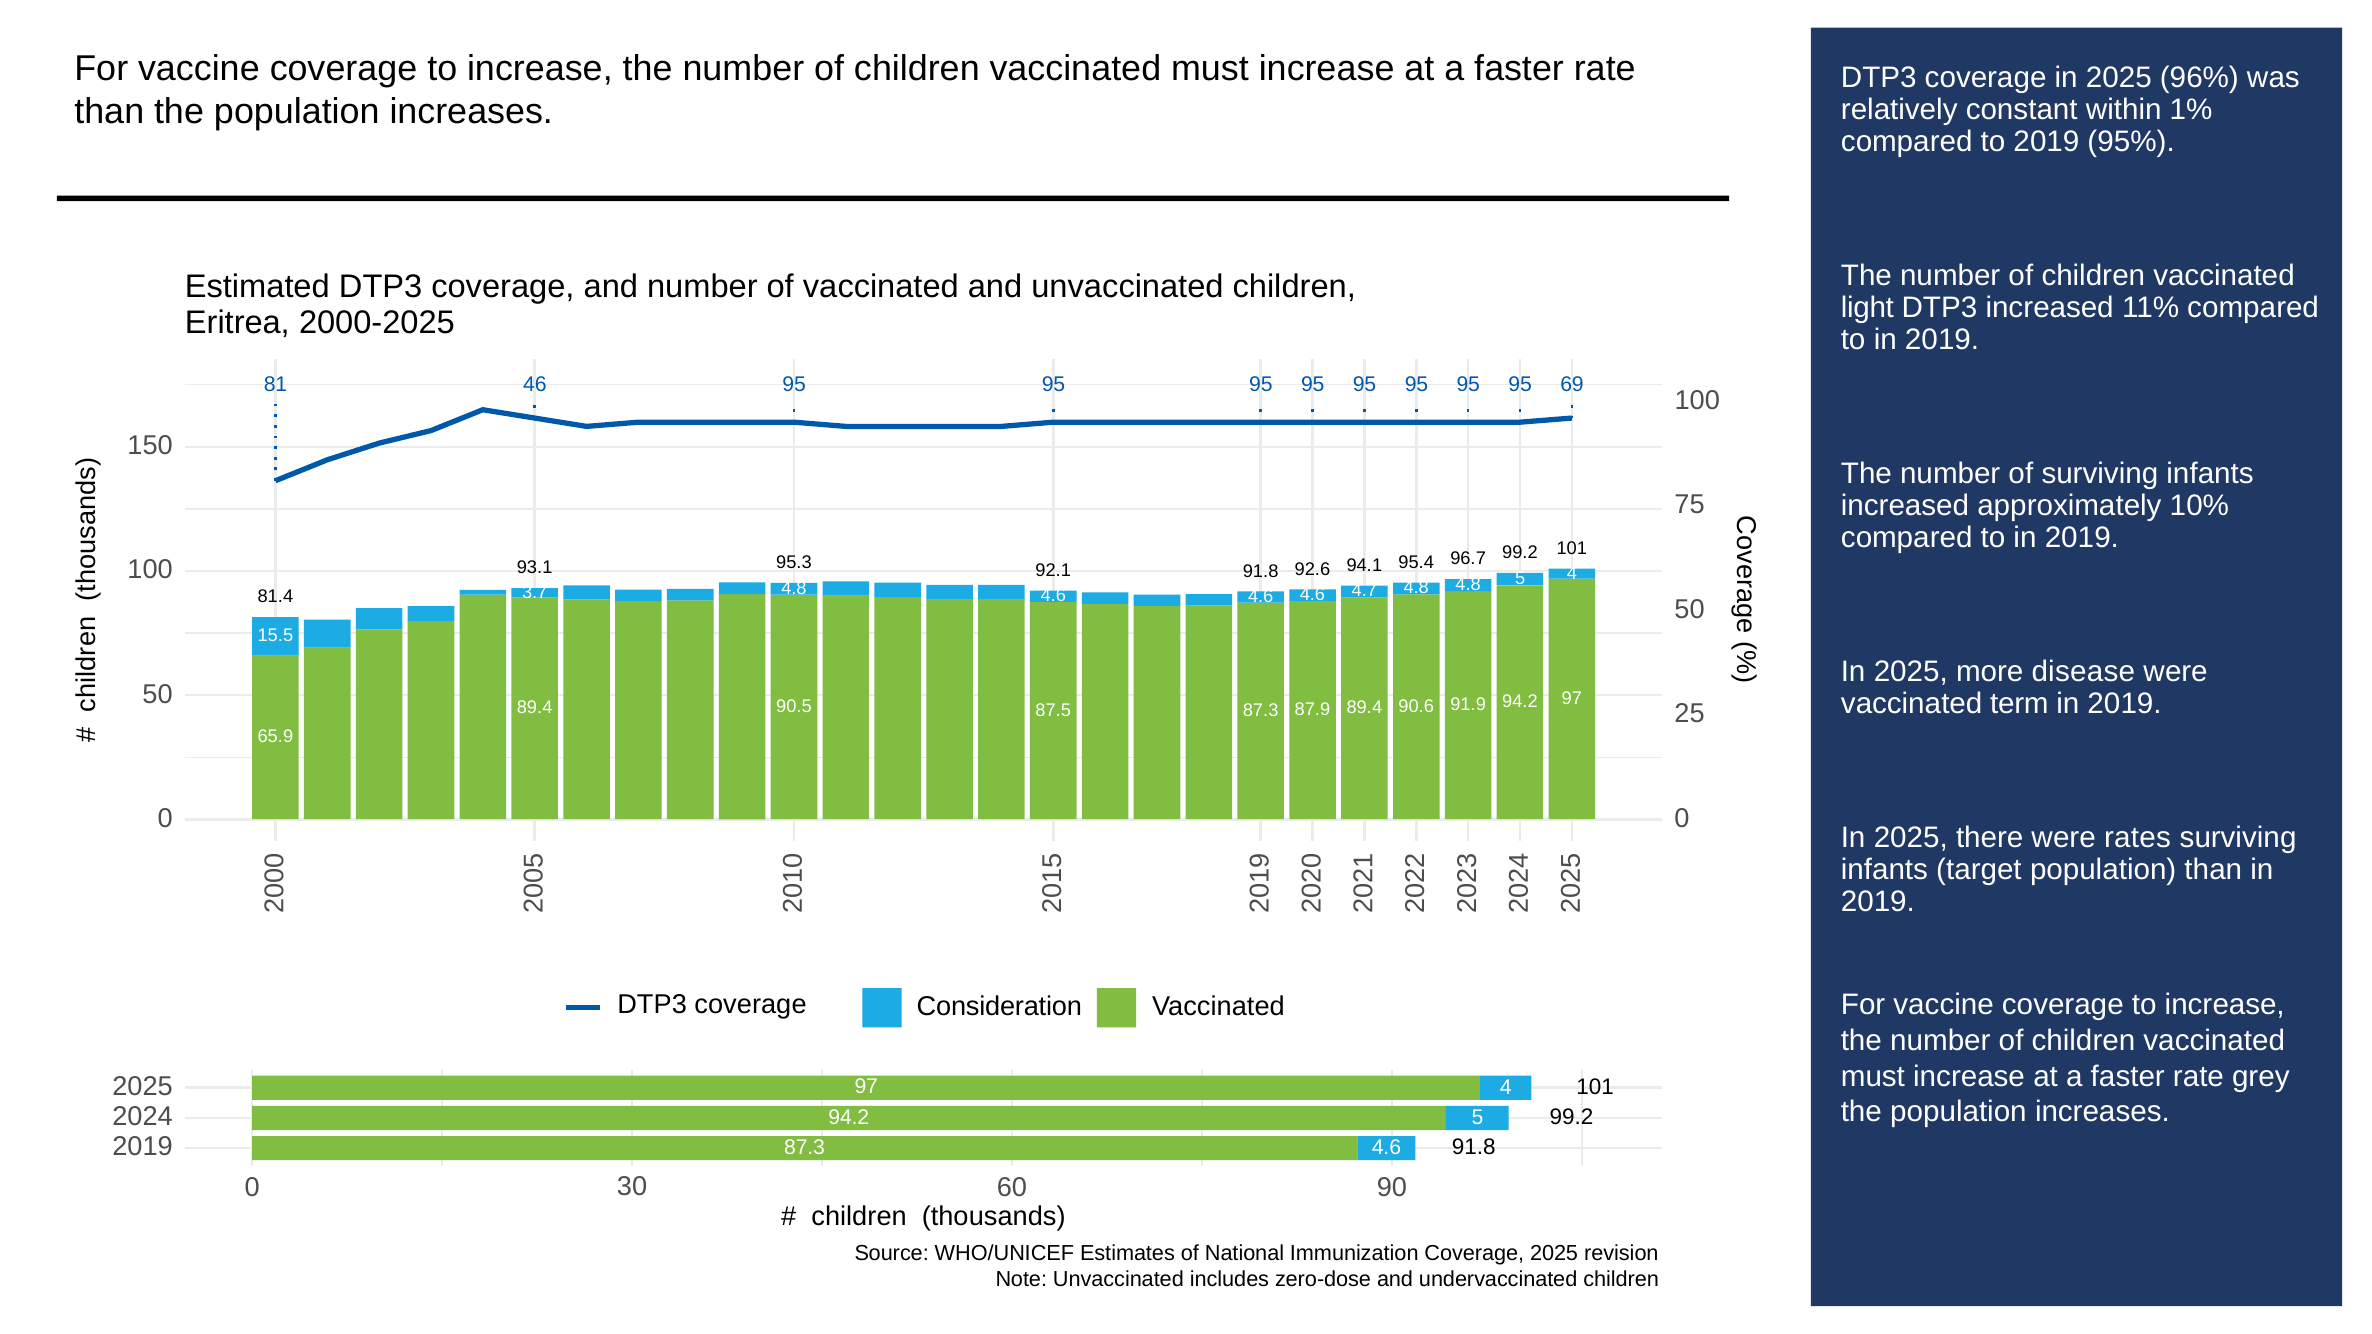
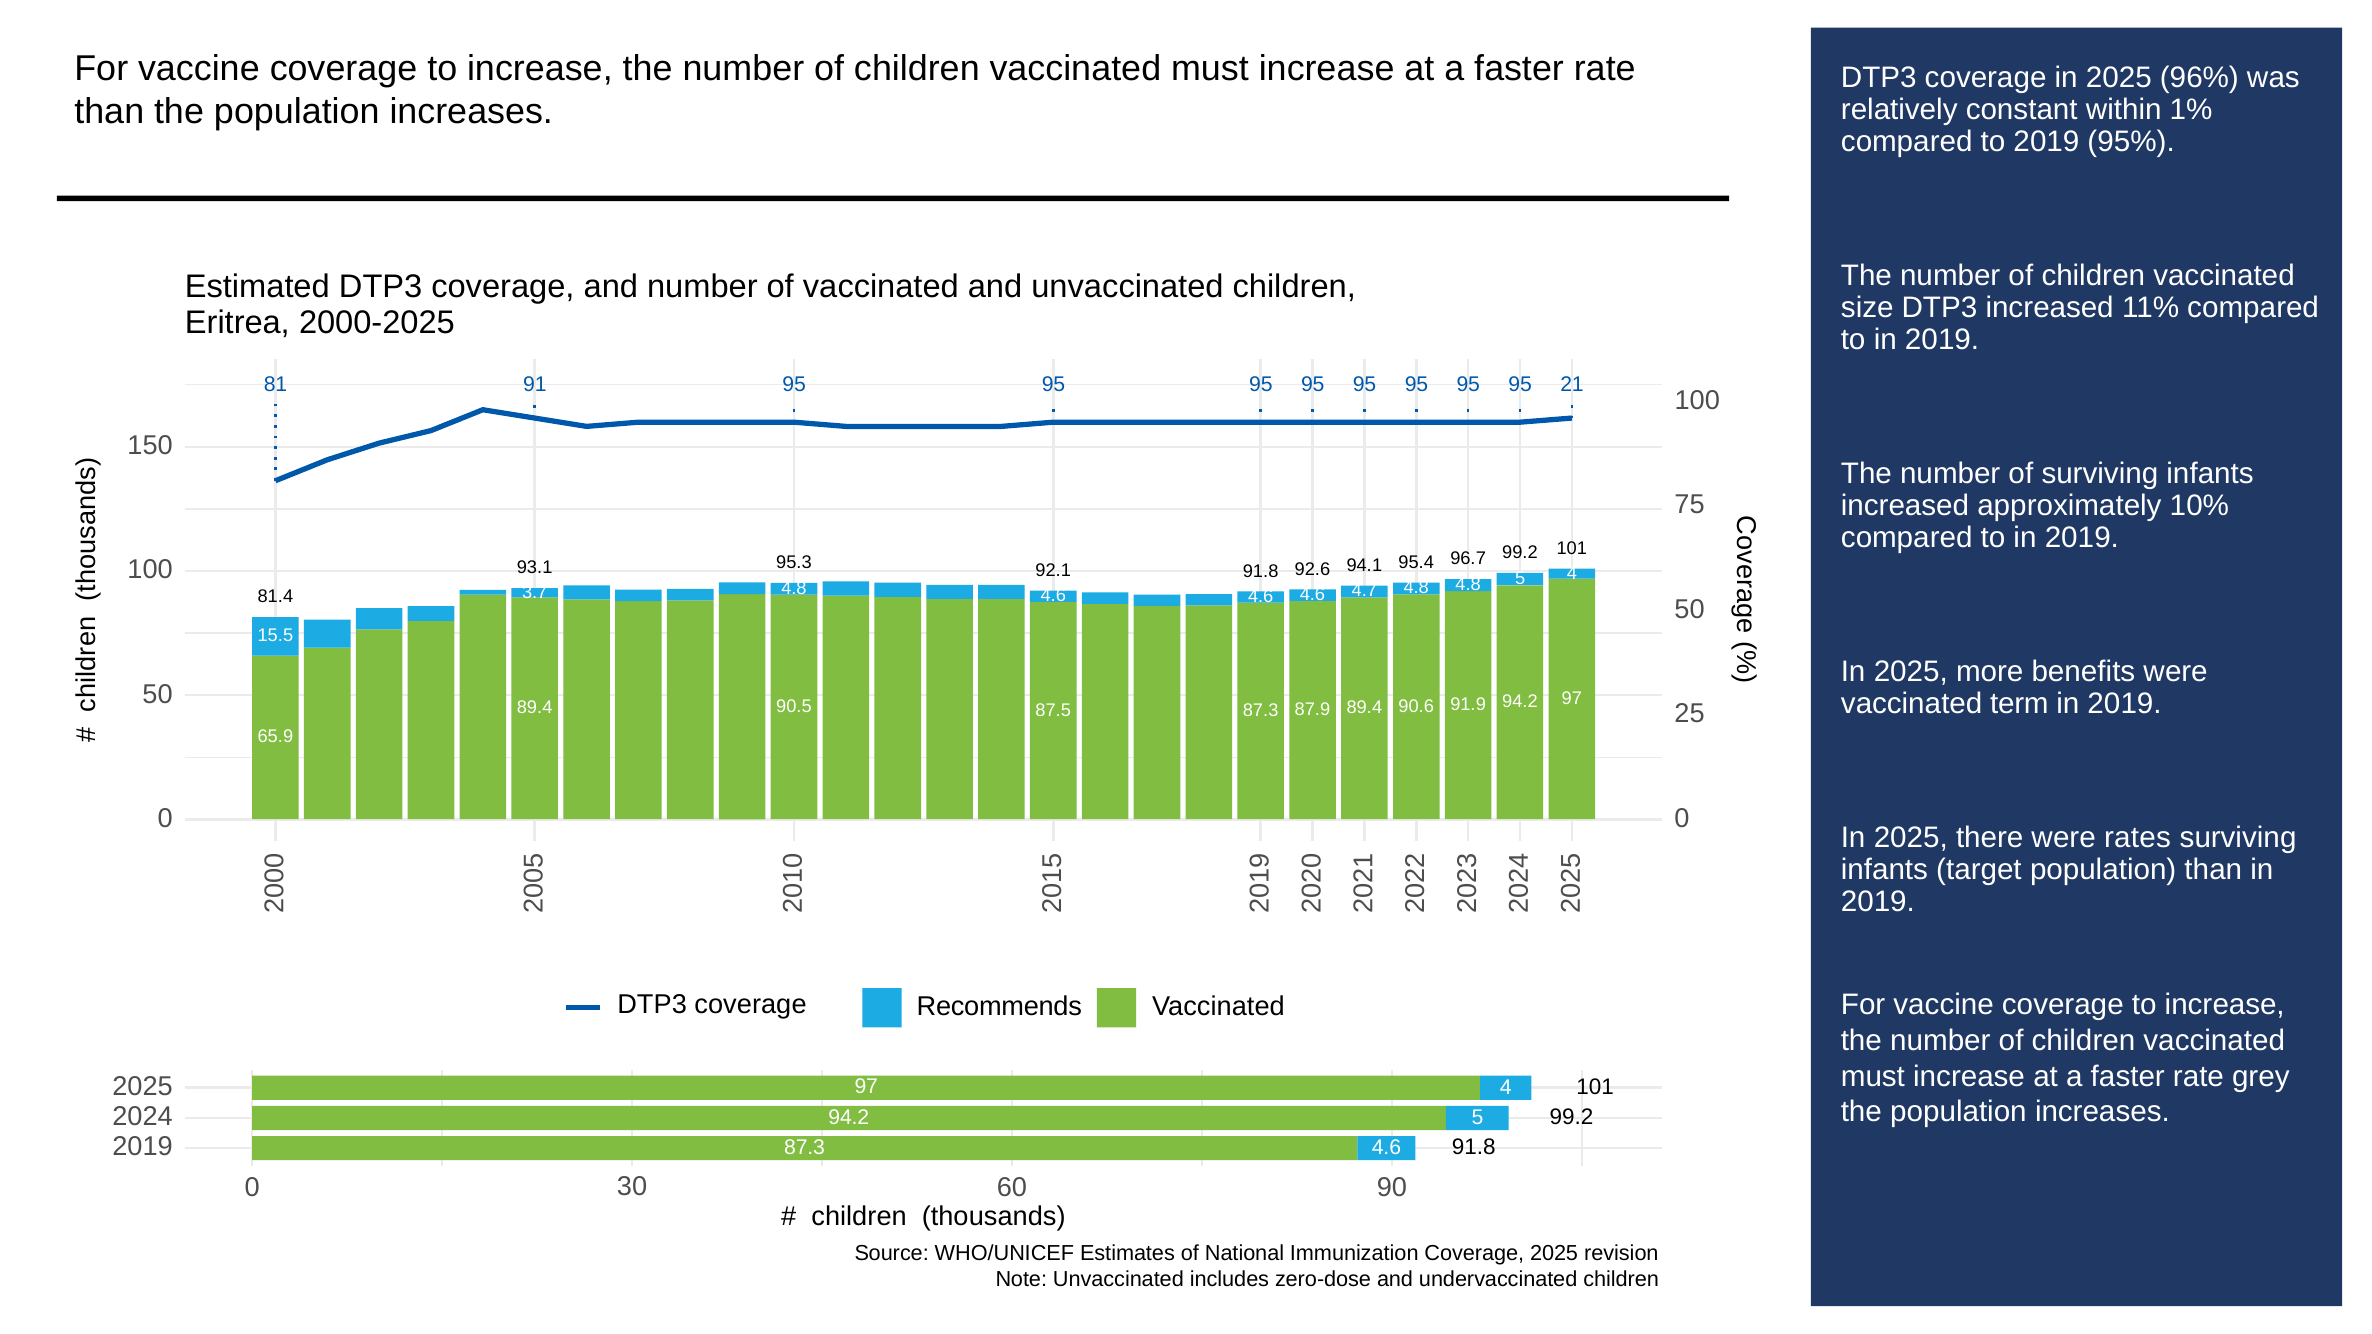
light: light -> size
46: 46 -> 91
69: 69 -> 21
disease: disease -> benefits
Consideration: Consideration -> Recommends
